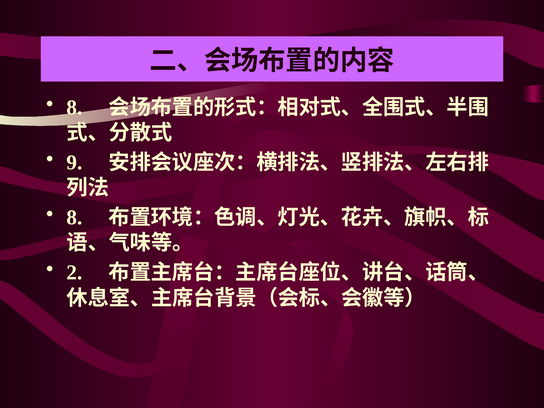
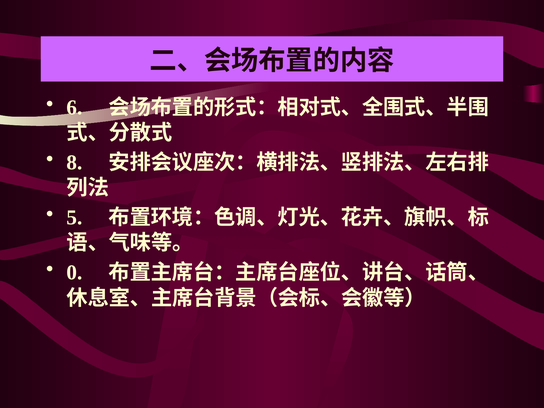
8 at (74, 108): 8 -> 6
9: 9 -> 8
8 at (74, 218): 8 -> 5
2: 2 -> 0
